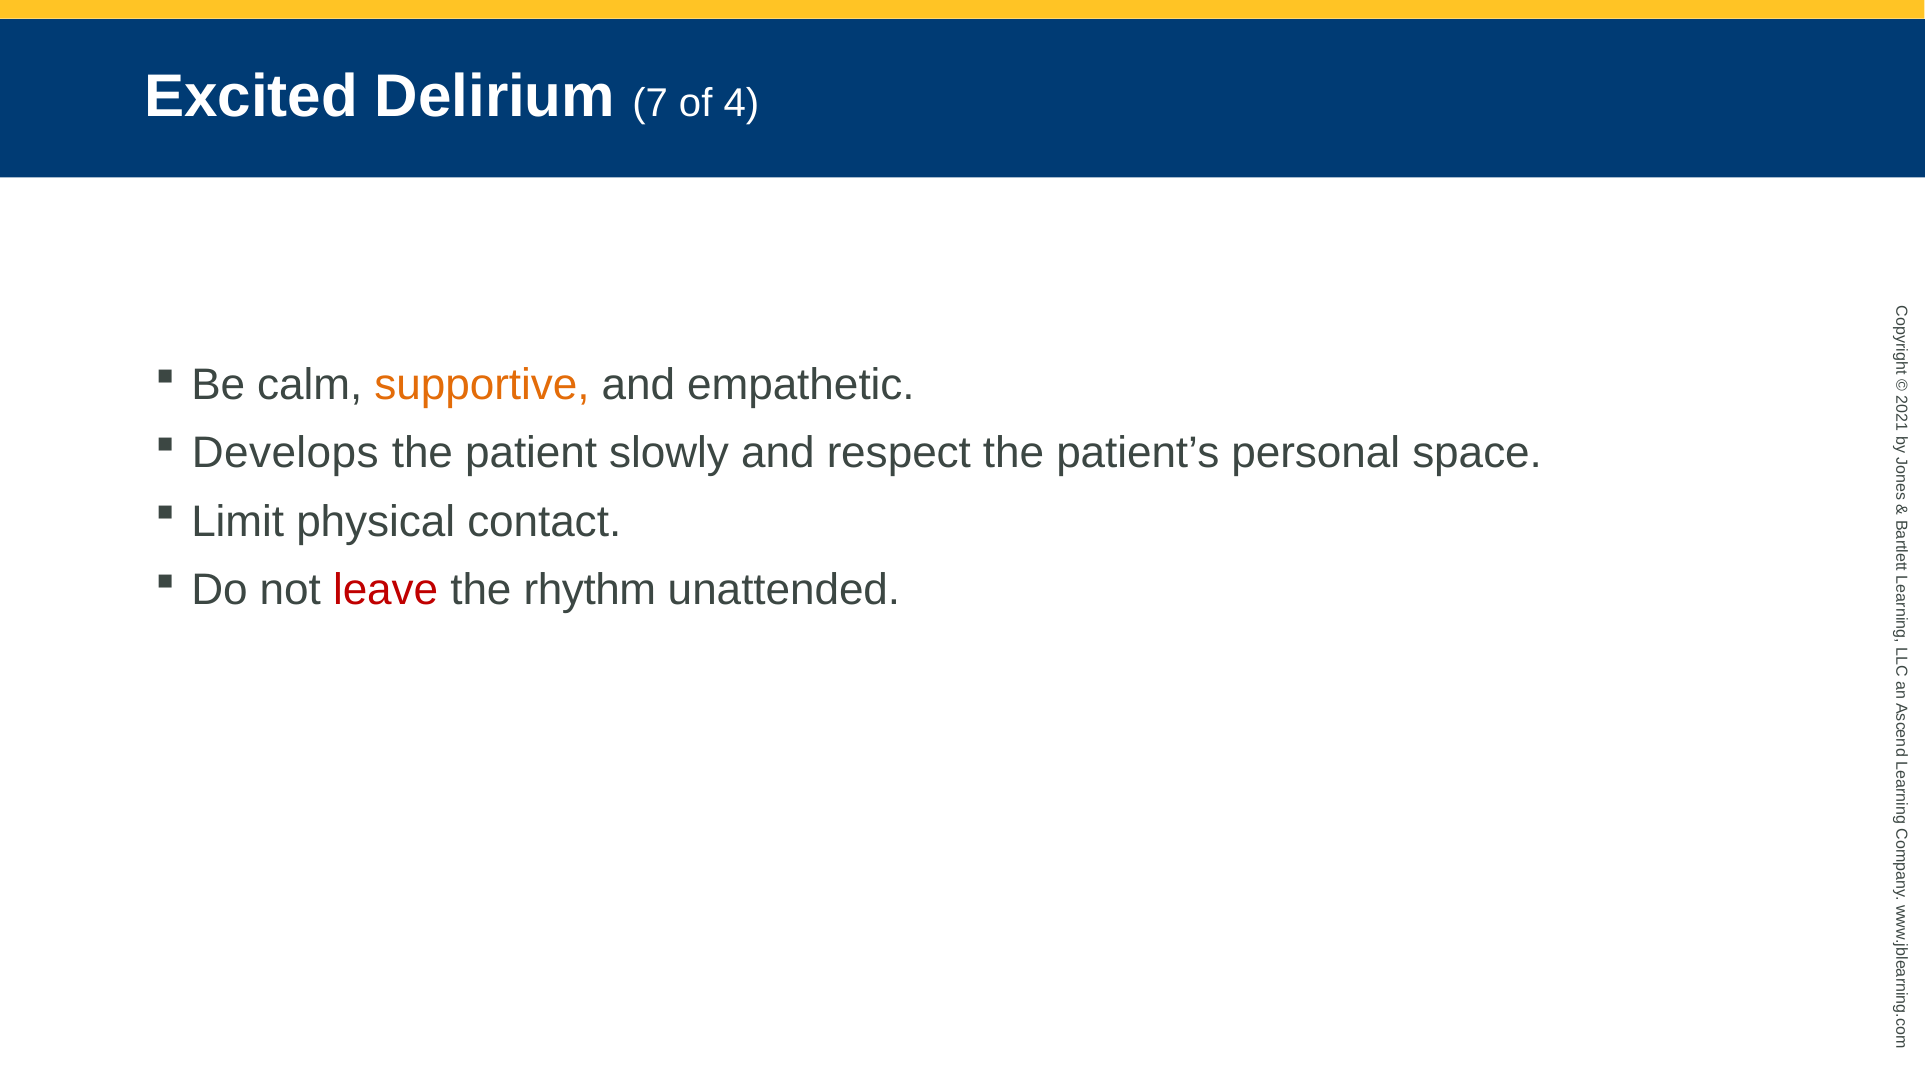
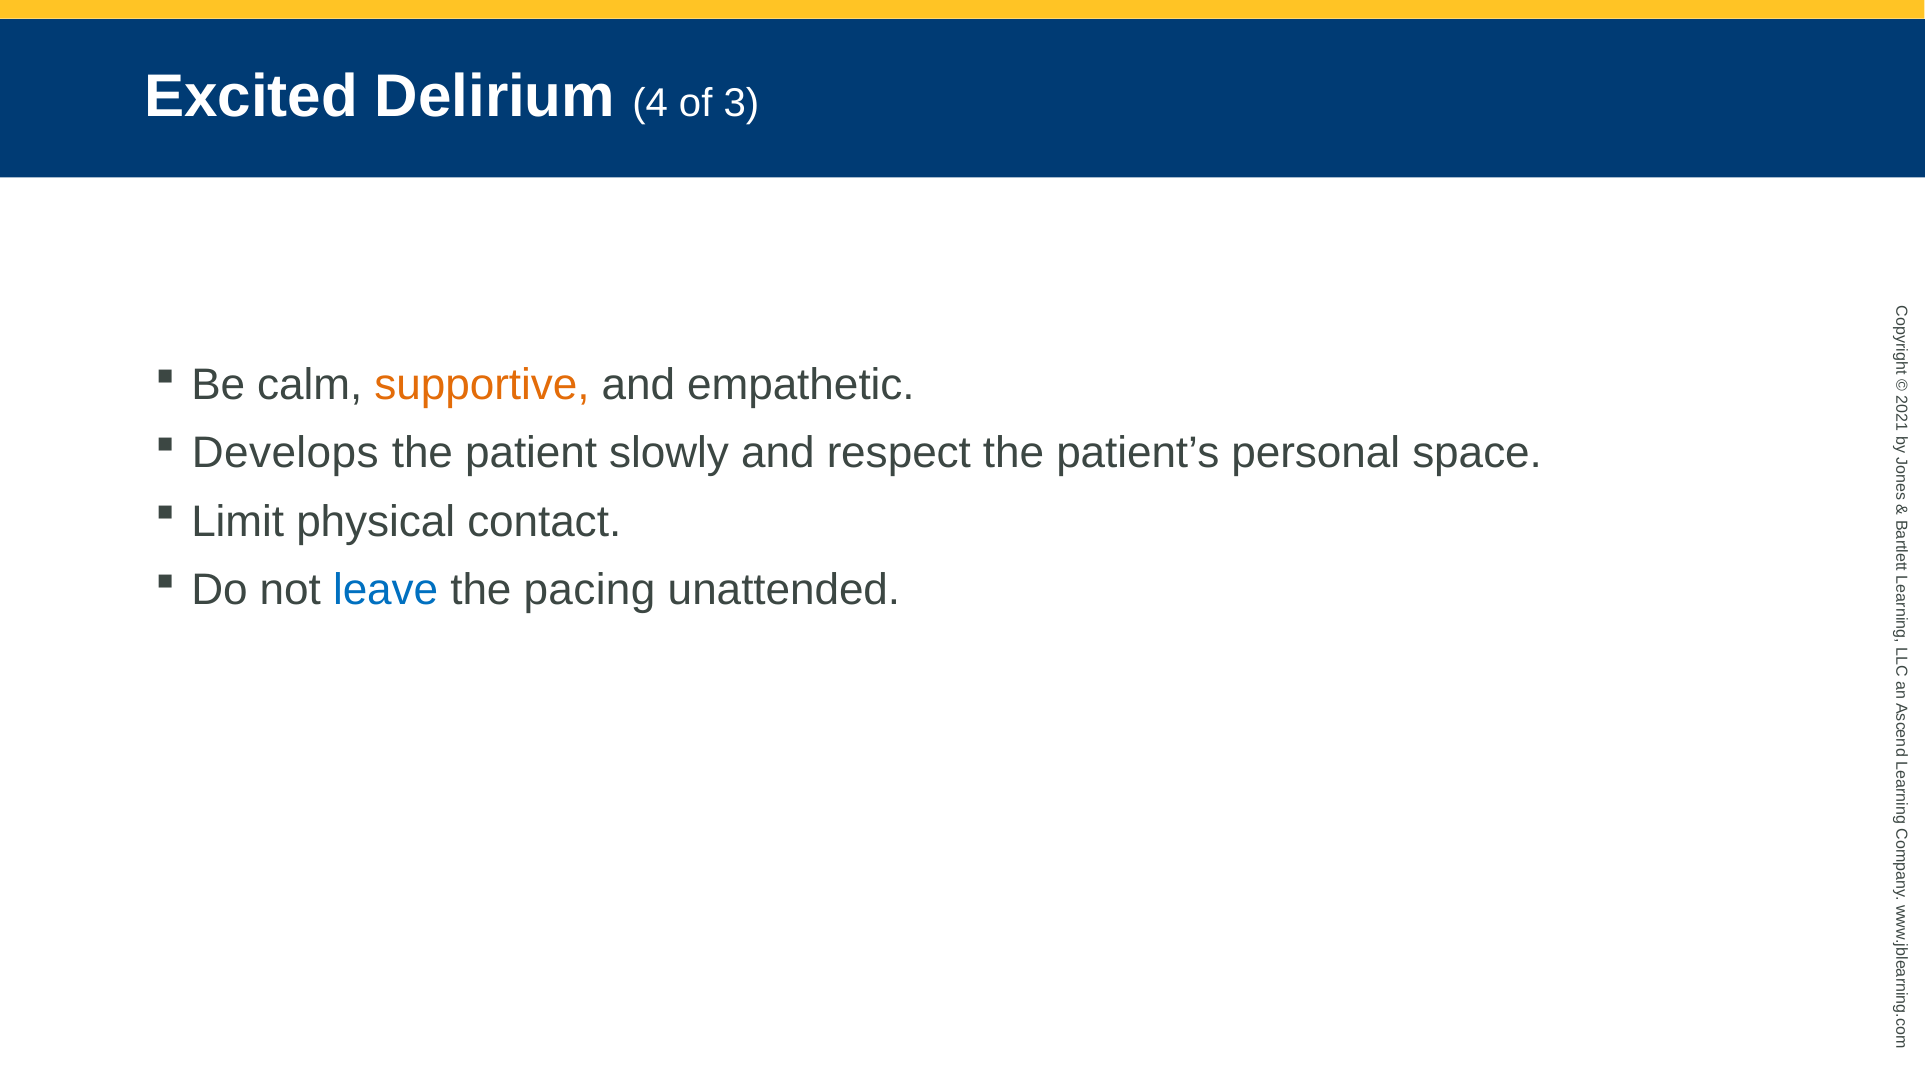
7: 7 -> 4
4: 4 -> 3
leave colour: red -> blue
rhythm: rhythm -> pacing
